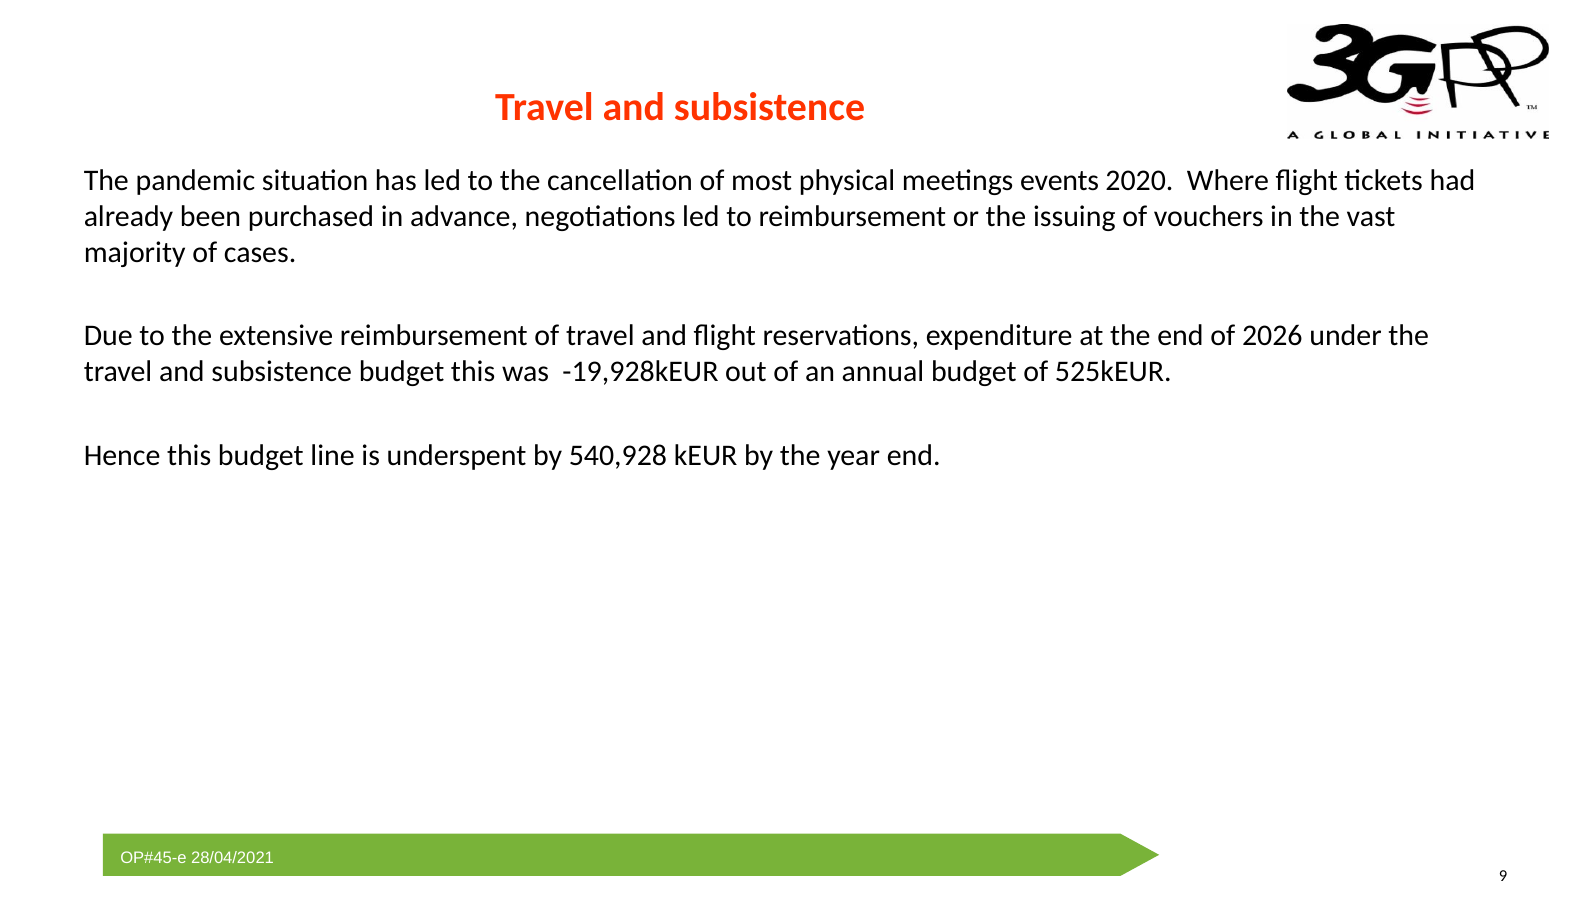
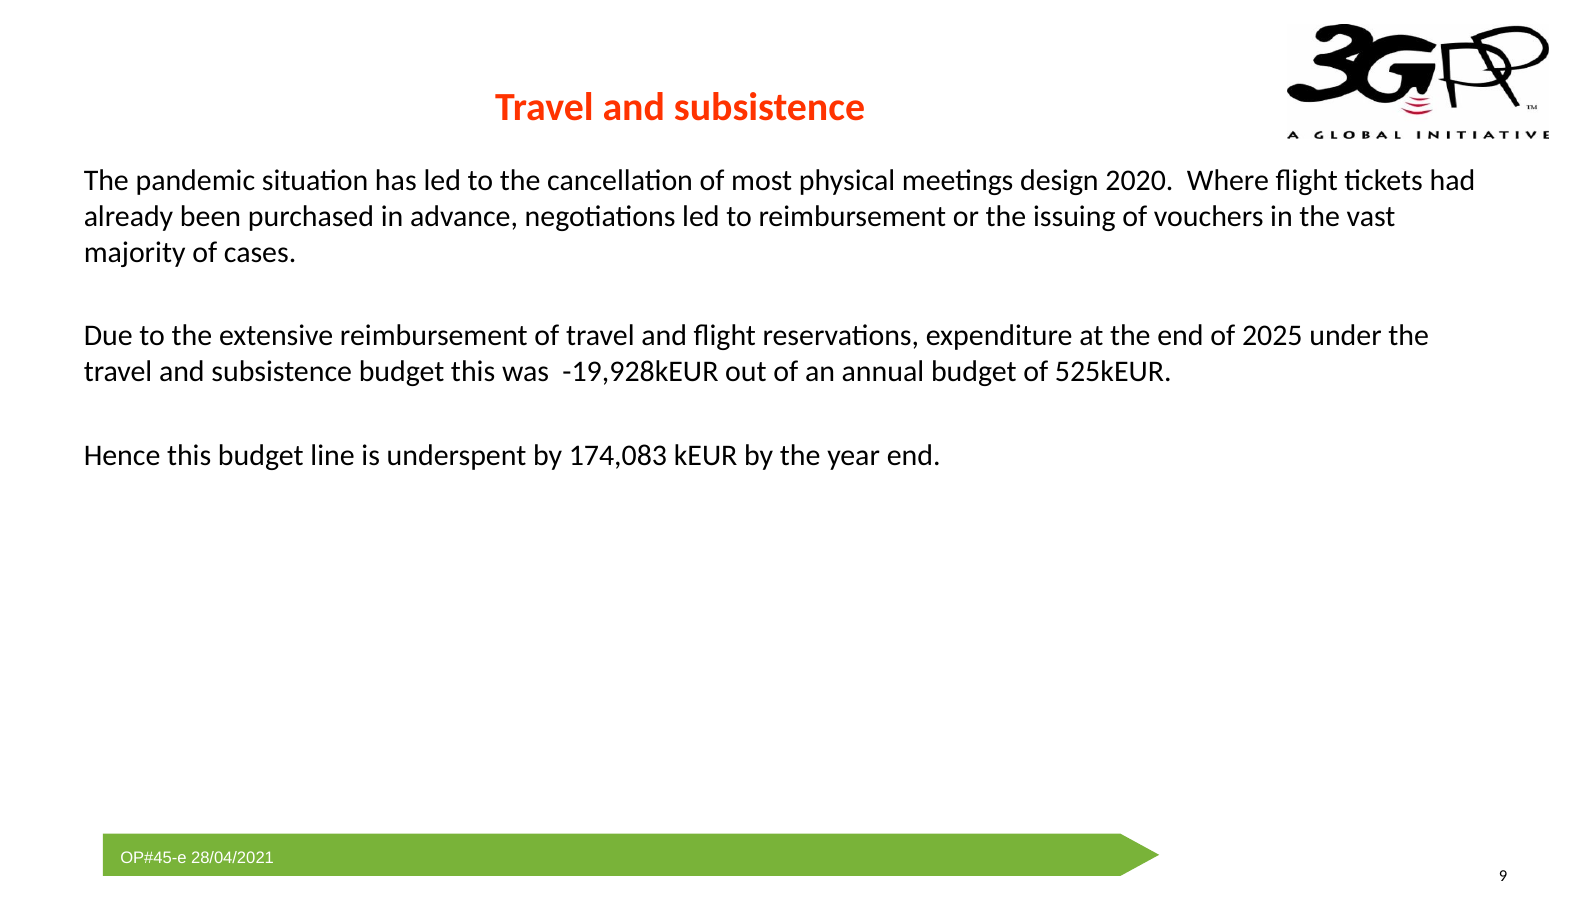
events: events -> design
2026: 2026 -> 2025
540,928: 540,928 -> 174,083
